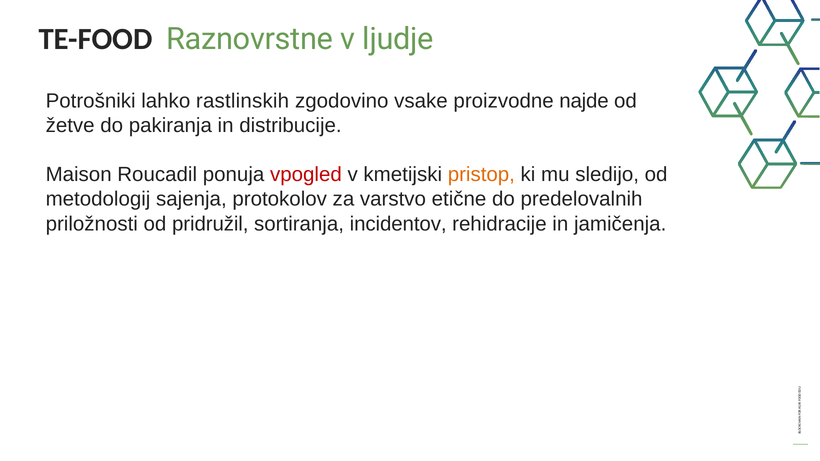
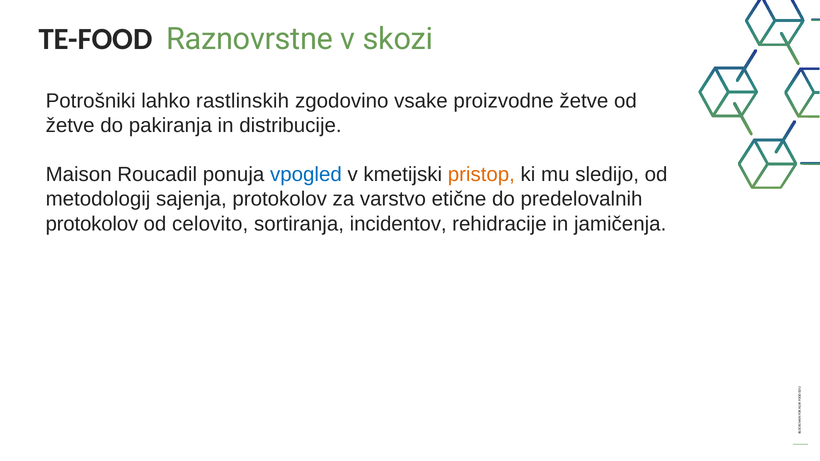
ljudje: ljudje -> skozi
proizvodne najde: najde -> žetve
vpogled colour: red -> blue
priložnosti at (92, 224): priložnosti -> protokolov
pridružil: pridružil -> celovito
